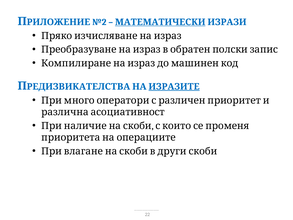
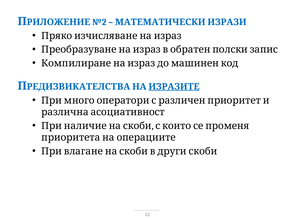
МАТЕМАТИЧЕСКИ underline: present -> none
